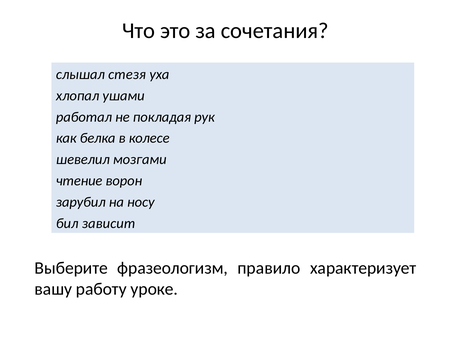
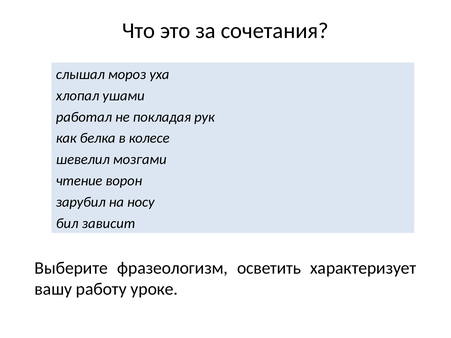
стезя: стезя -> мороз
правило: правило -> осветить
